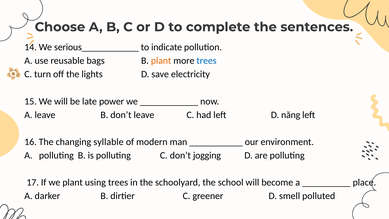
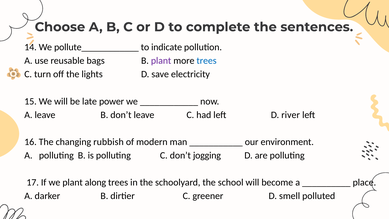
serious____________: serious____________ -> pollute____________
plant at (161, 61) colour: orange -> purple
năng: năng -> river
syllable: syllable -> rubbish
using: using -> along
